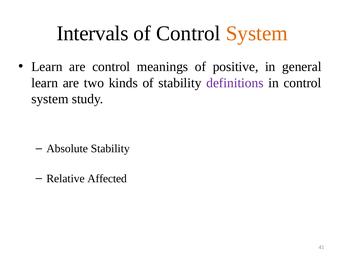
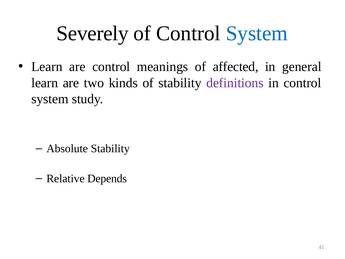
Intervals: Intervals -> Severely
System at (257, 33) colour: orange -> blue
positive: positive -> affected
Affected: Affected -> Depends
